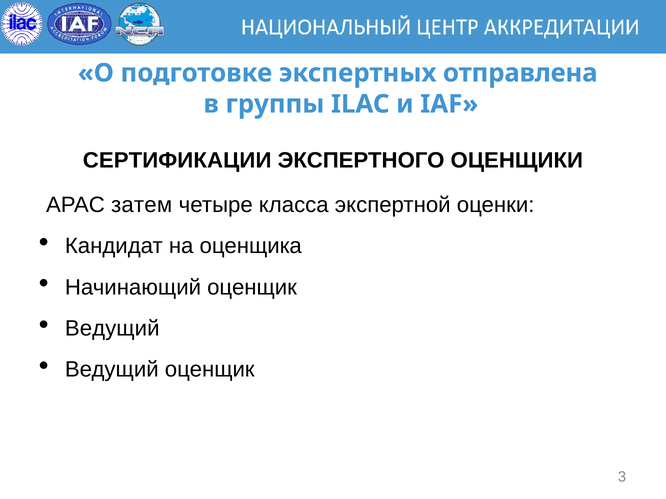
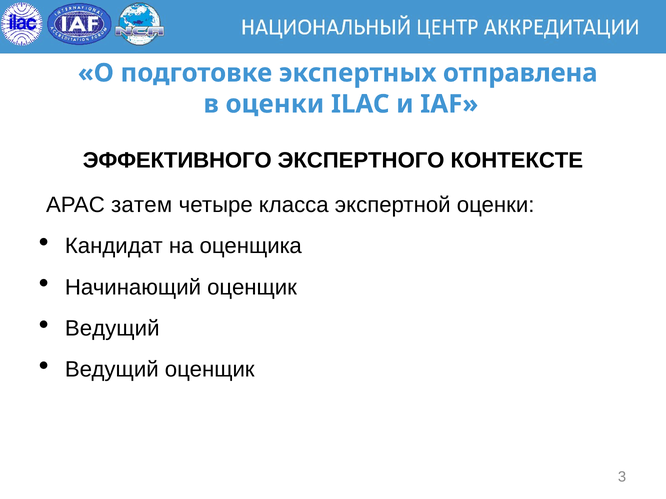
в группы: группы -> оценки
СЕРТИФИКАЦИИ: СЕРТИФИКАЦИИ -> ЭФФЕКТИВНОГО
ОЦЕНЩИКИ: ОЦЕНЩИКИ -> КОНТЕКСТЕ
